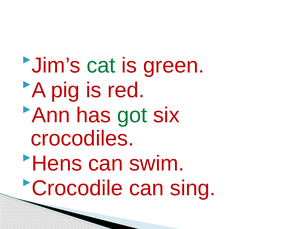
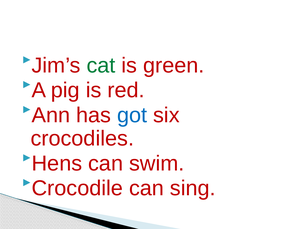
got colour: green -> blue
